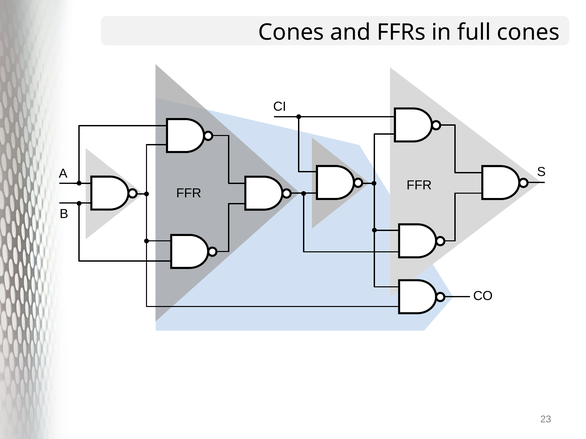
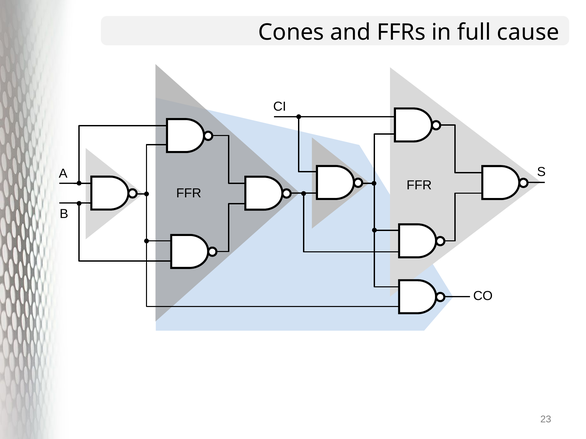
full cones: cones -> cause
